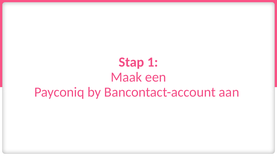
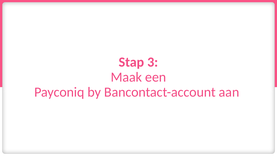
1: 1 -> 3
